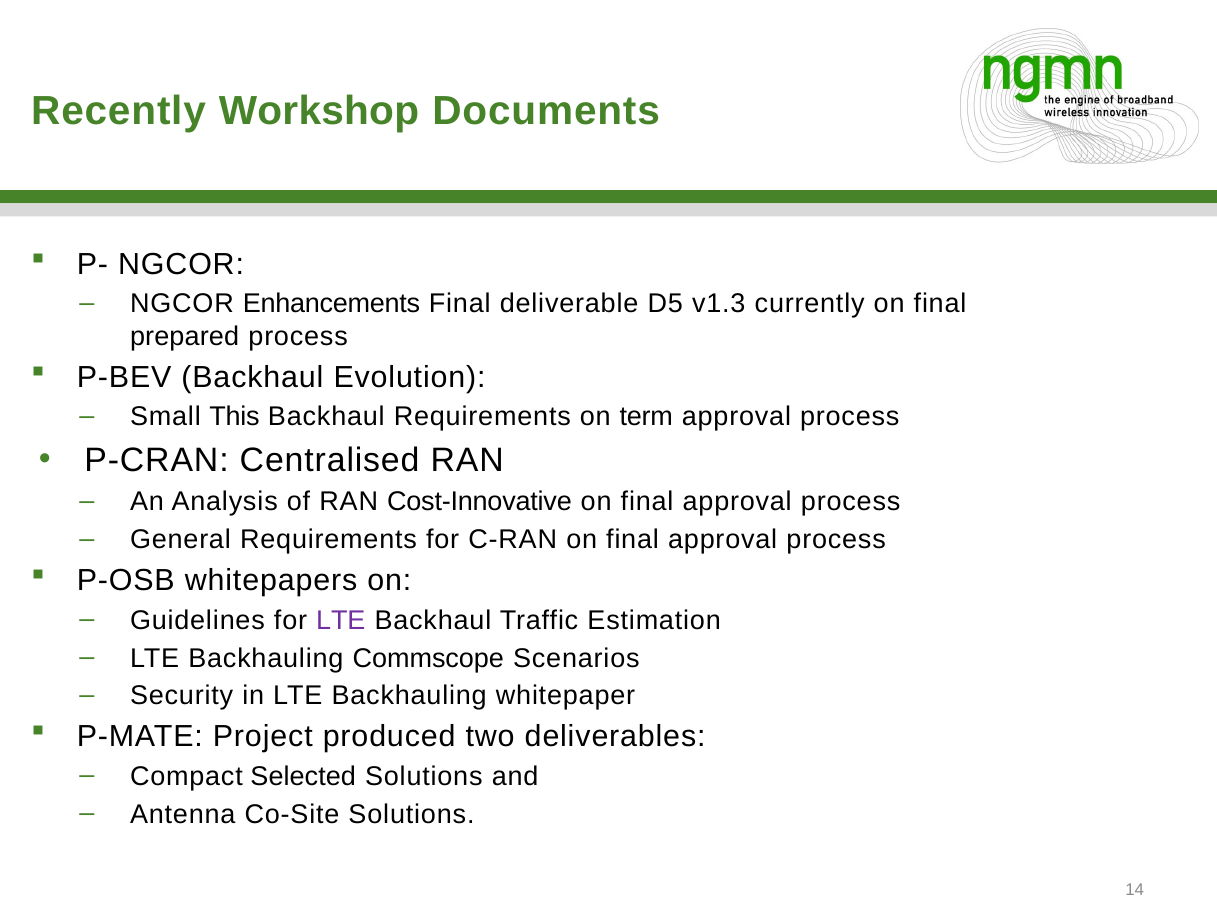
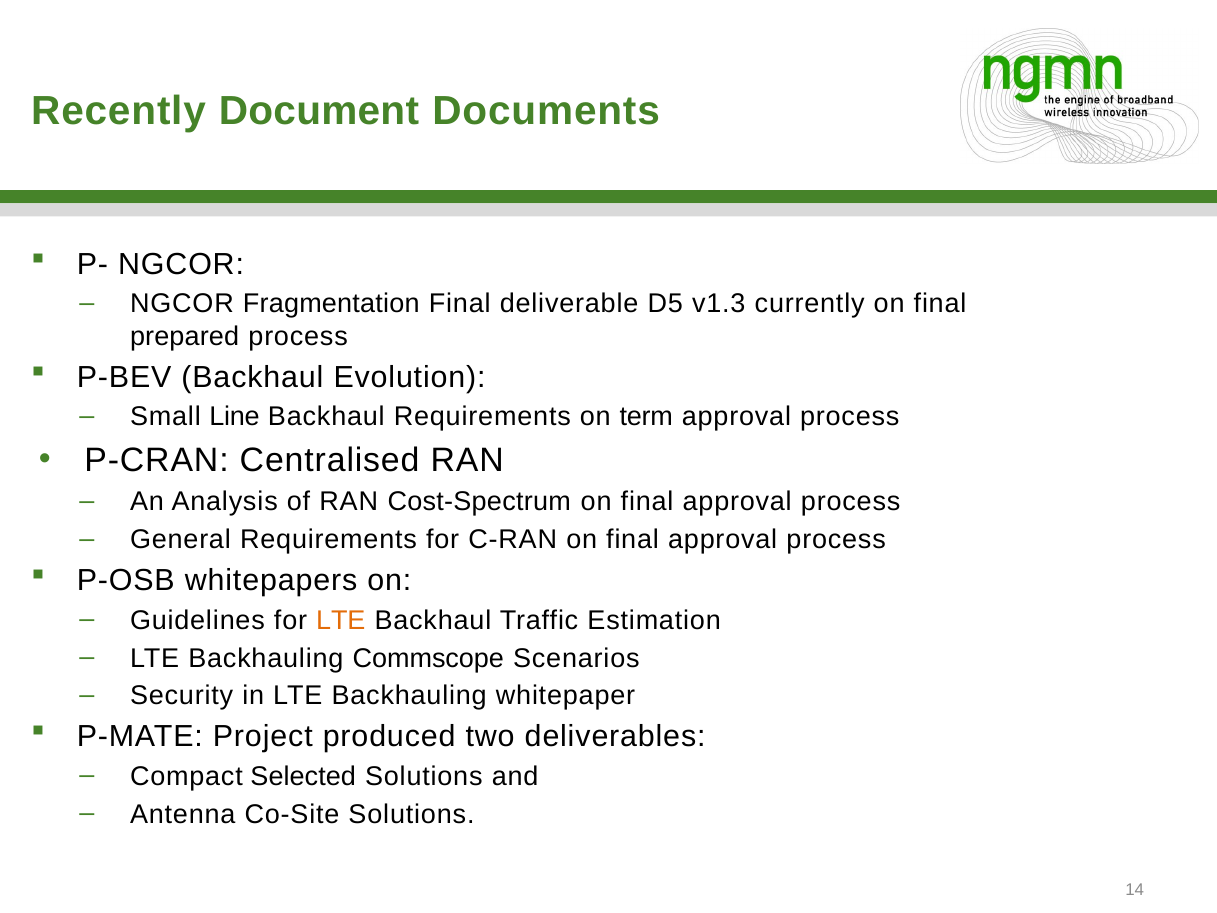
Workshop: Workshop -> Document
Enhancements: Enhancements -> Fragmentation
This: This -> Line
Cost-Innovative: Cost-Innovative -> Cost-Spectrum
LTE at (341, 620) colour: purple -> orange
